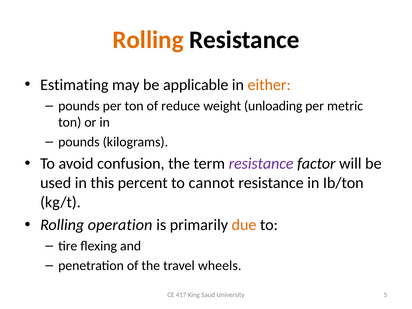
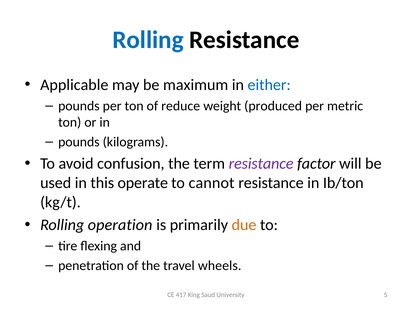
Rolling at (148, 40) colour: orange -> blue
Estimating: Estimating -> Applicable
applicable: applicable -> maximum
either colour: orange -> blue
unloading: unloading -> produced
percent: percent -> operate
